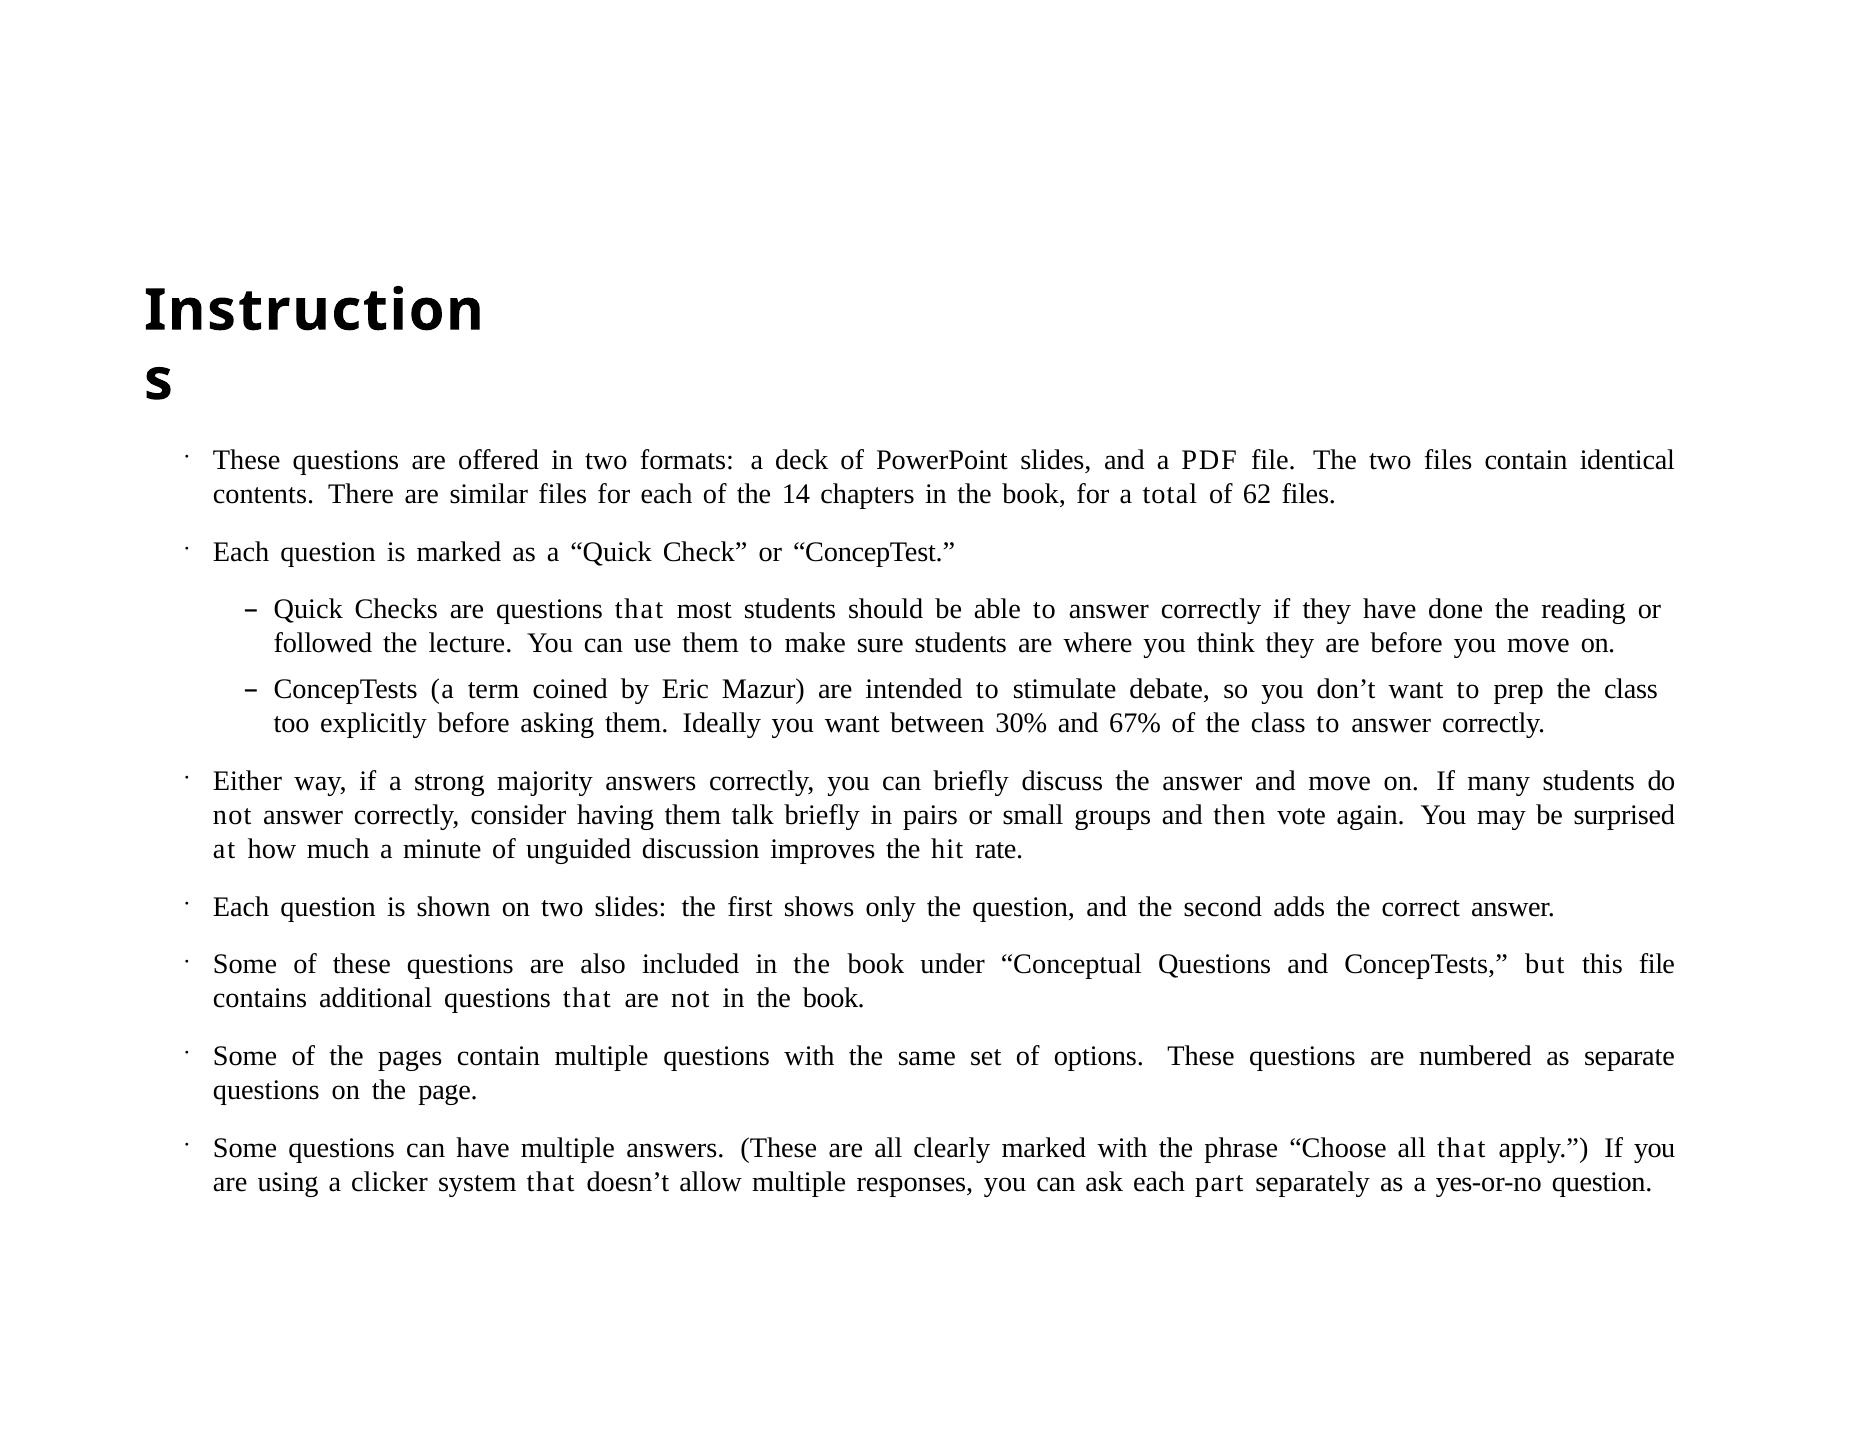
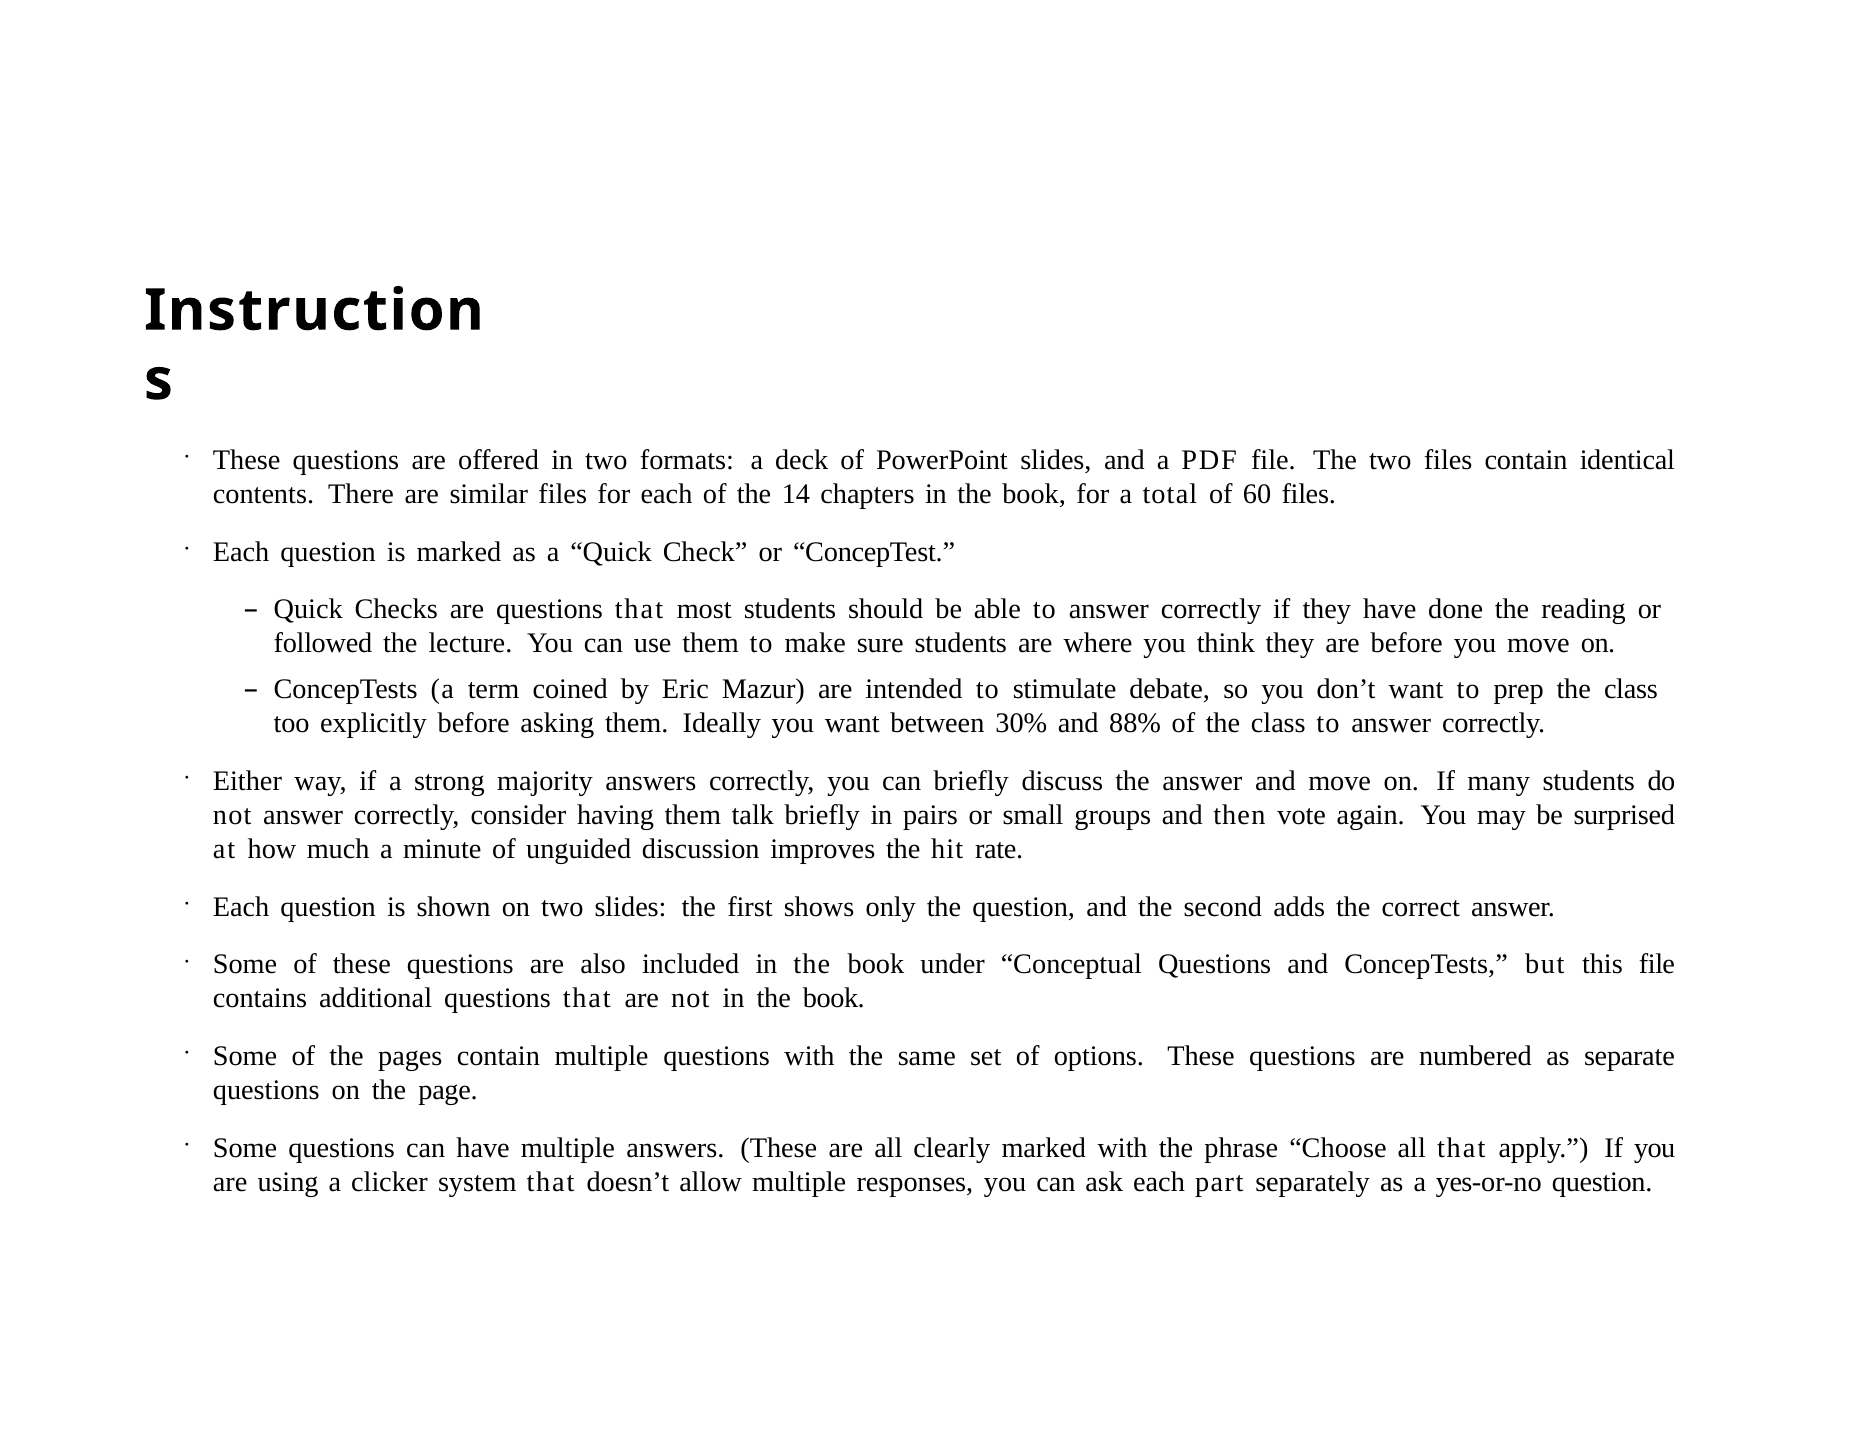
62: 62 -> 60
67%: 67% -> 88%
